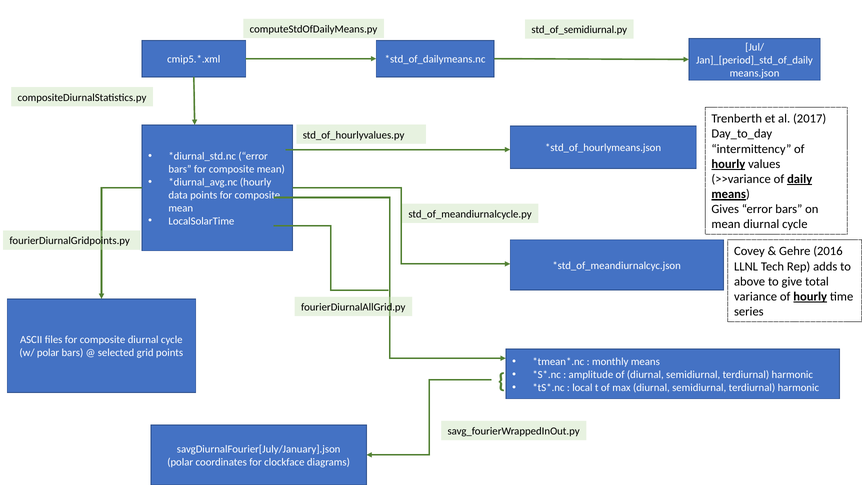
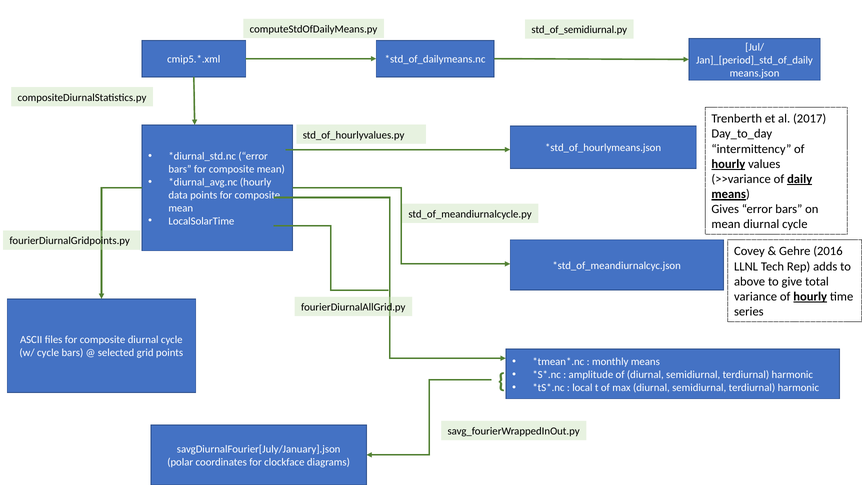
w/ polar: polar -> cycle
